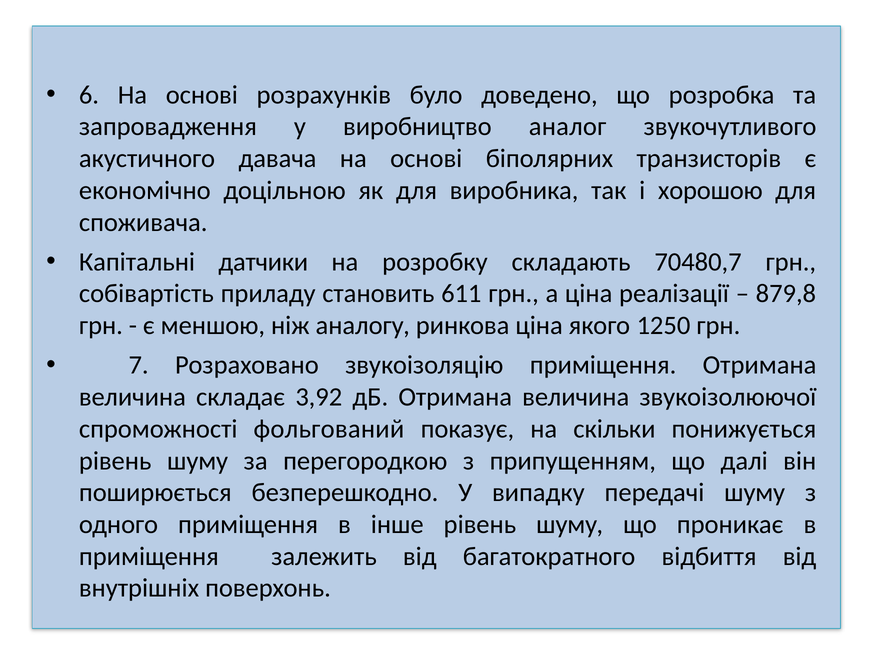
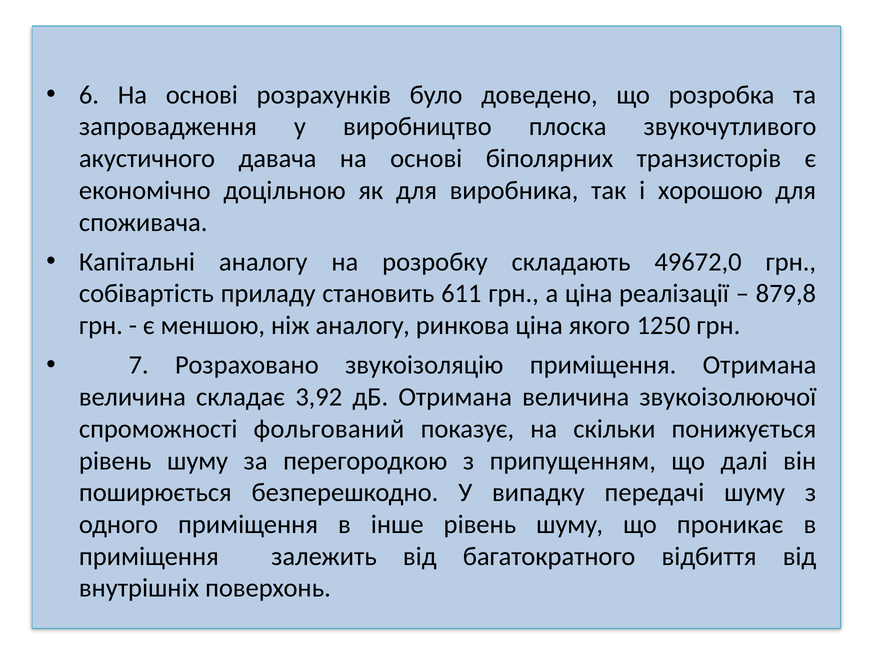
аналог: аналог -> плоска
Капітальні датчики: датчики -> аналогу
70480,7: 70480,7 -> 49672,0
